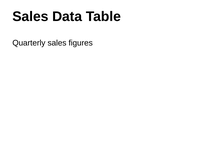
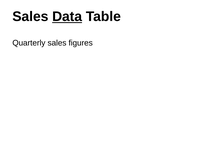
Data underline: none -> present
